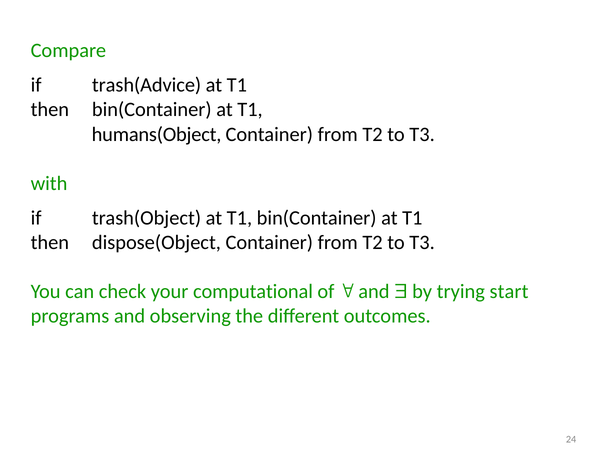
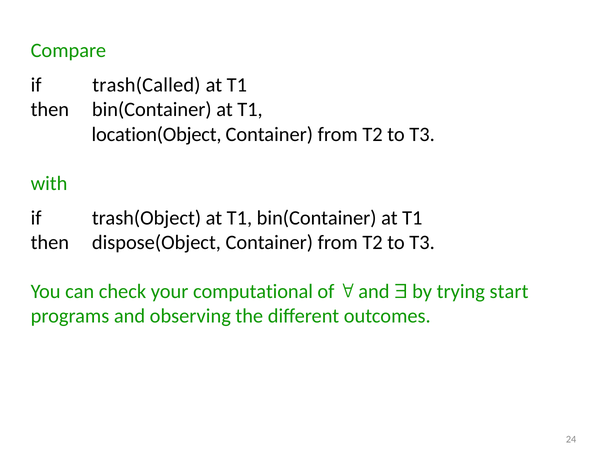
trash(Advice: trash(Advice -> trash(Called
humans(Object: humans(Object -> location(Object
